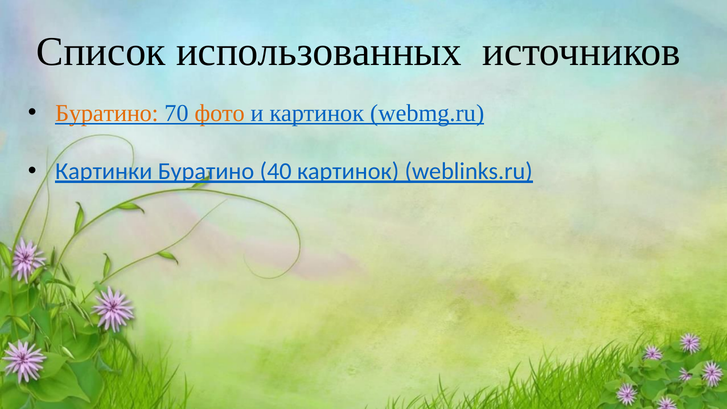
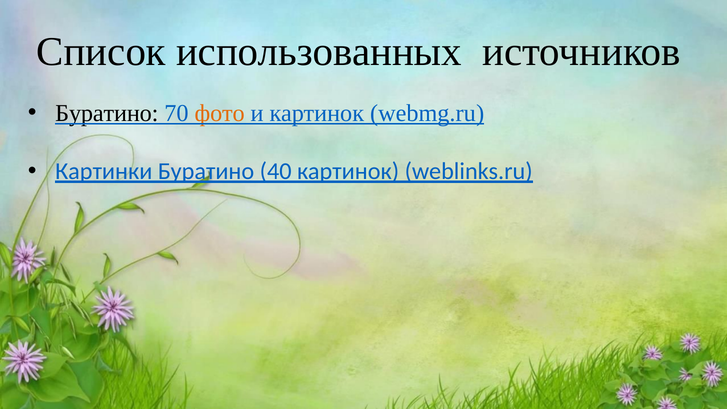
Буратино at (107, 113) colour: orange -> black
